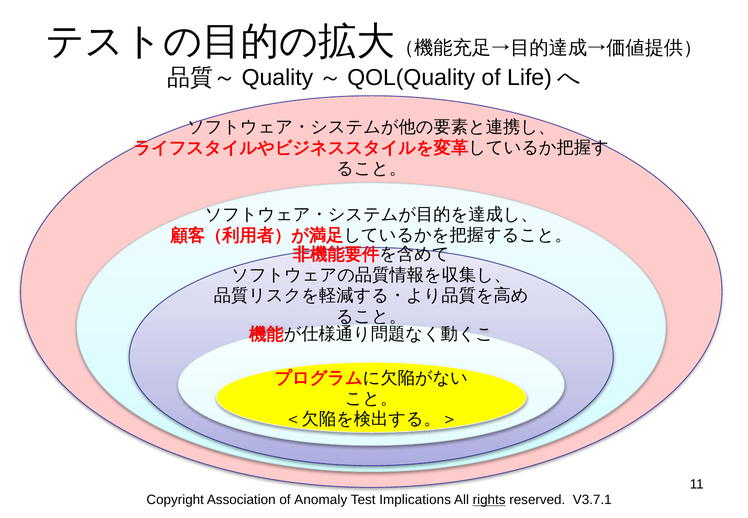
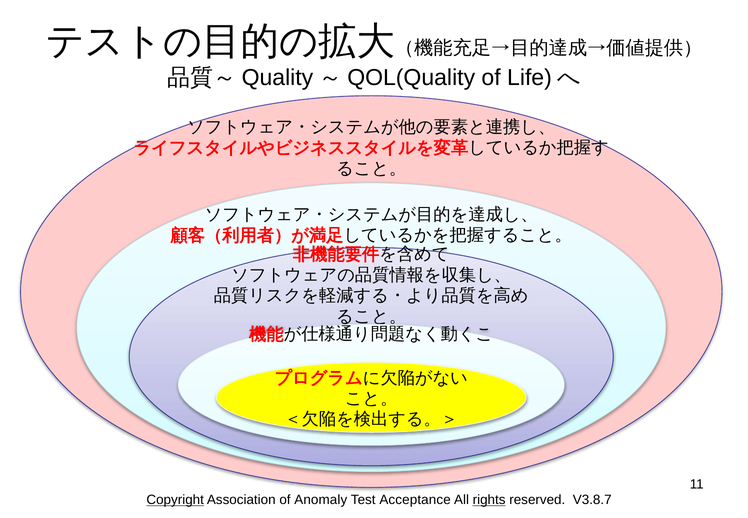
Copyright underline: none -> present
Implications: Implications -> Acceptance
V3.7.1: V3.7.1 -> V3.8.7
